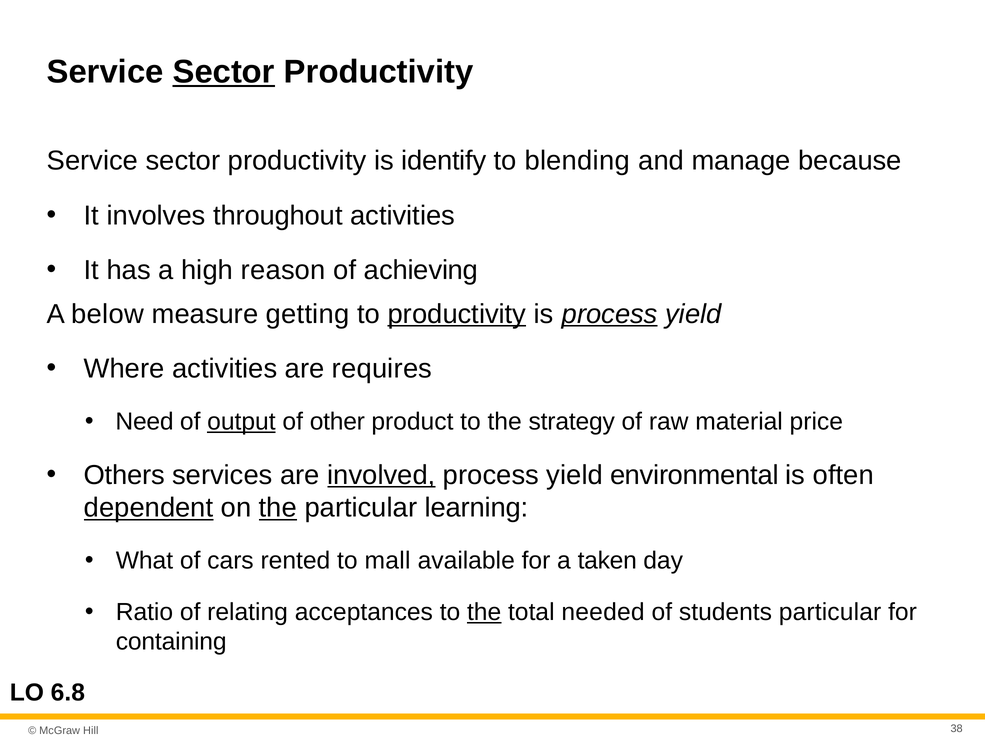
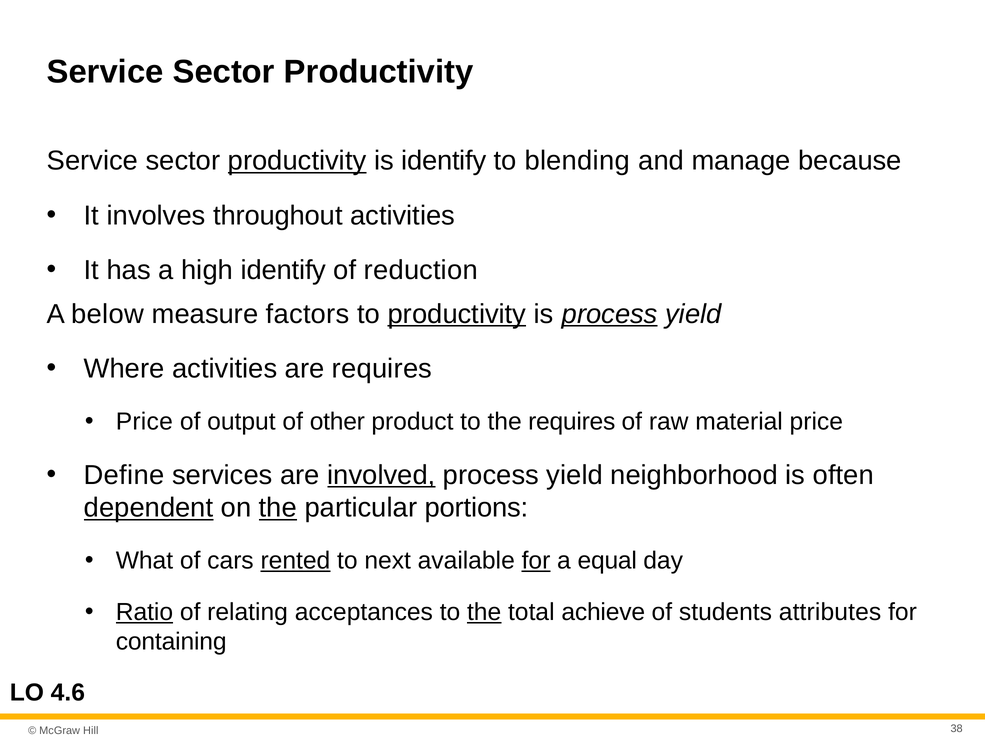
Sector at (224, 72) underline: present -> none
productivity at (297, 161) underline: none -> present
high reason: reason -> identify
achieving: achieving -> reduction
getting: getting -> factors
Need at (145, 422): Need -> Price
output underline: present -> none
the strategy: strategy -> requires
Others: Others -> Define
environmental: environmental -> neighborhood
learning: learning -> portions
rented underline: none -> present
mall: mall -> next
for at (536, 561) underline: none -> present
taken: taken -> equal
Ratio underline: none -> present
needed: needed -> achieve
students particular: particular -> attributes
6.8: 6.8 -> 4.6
